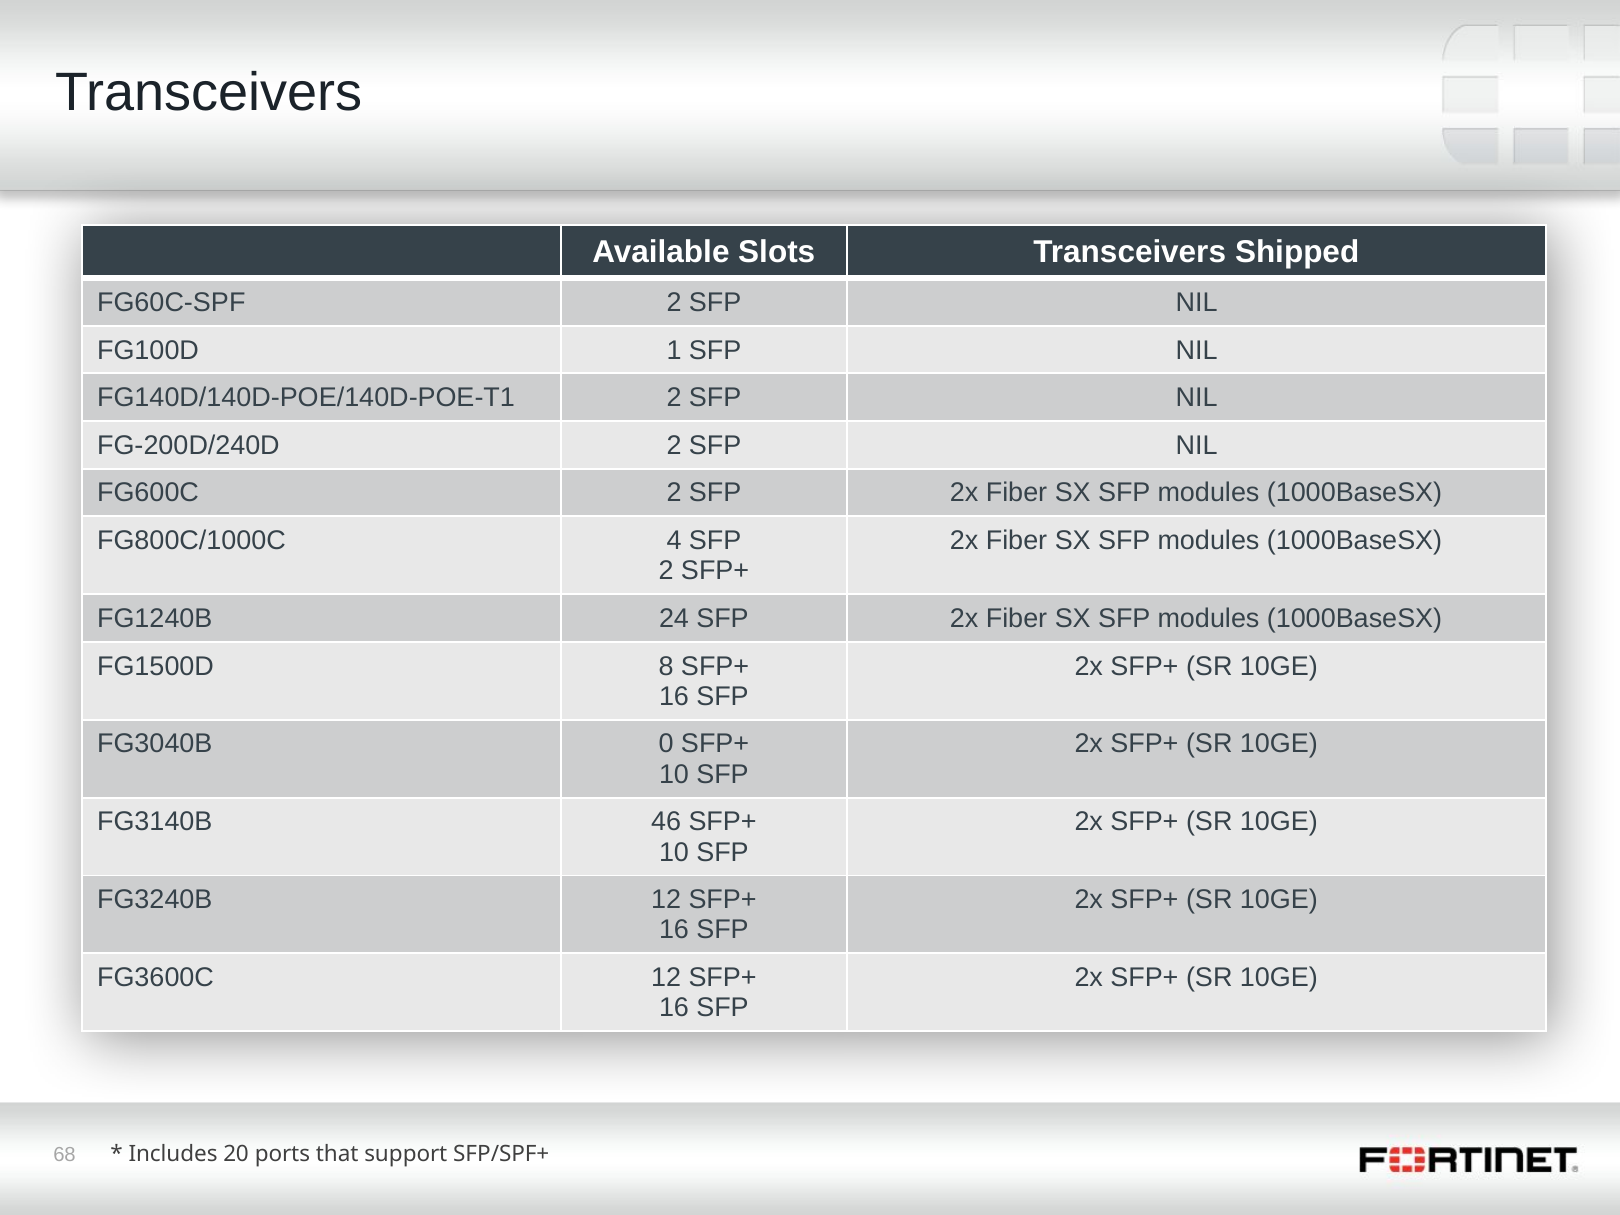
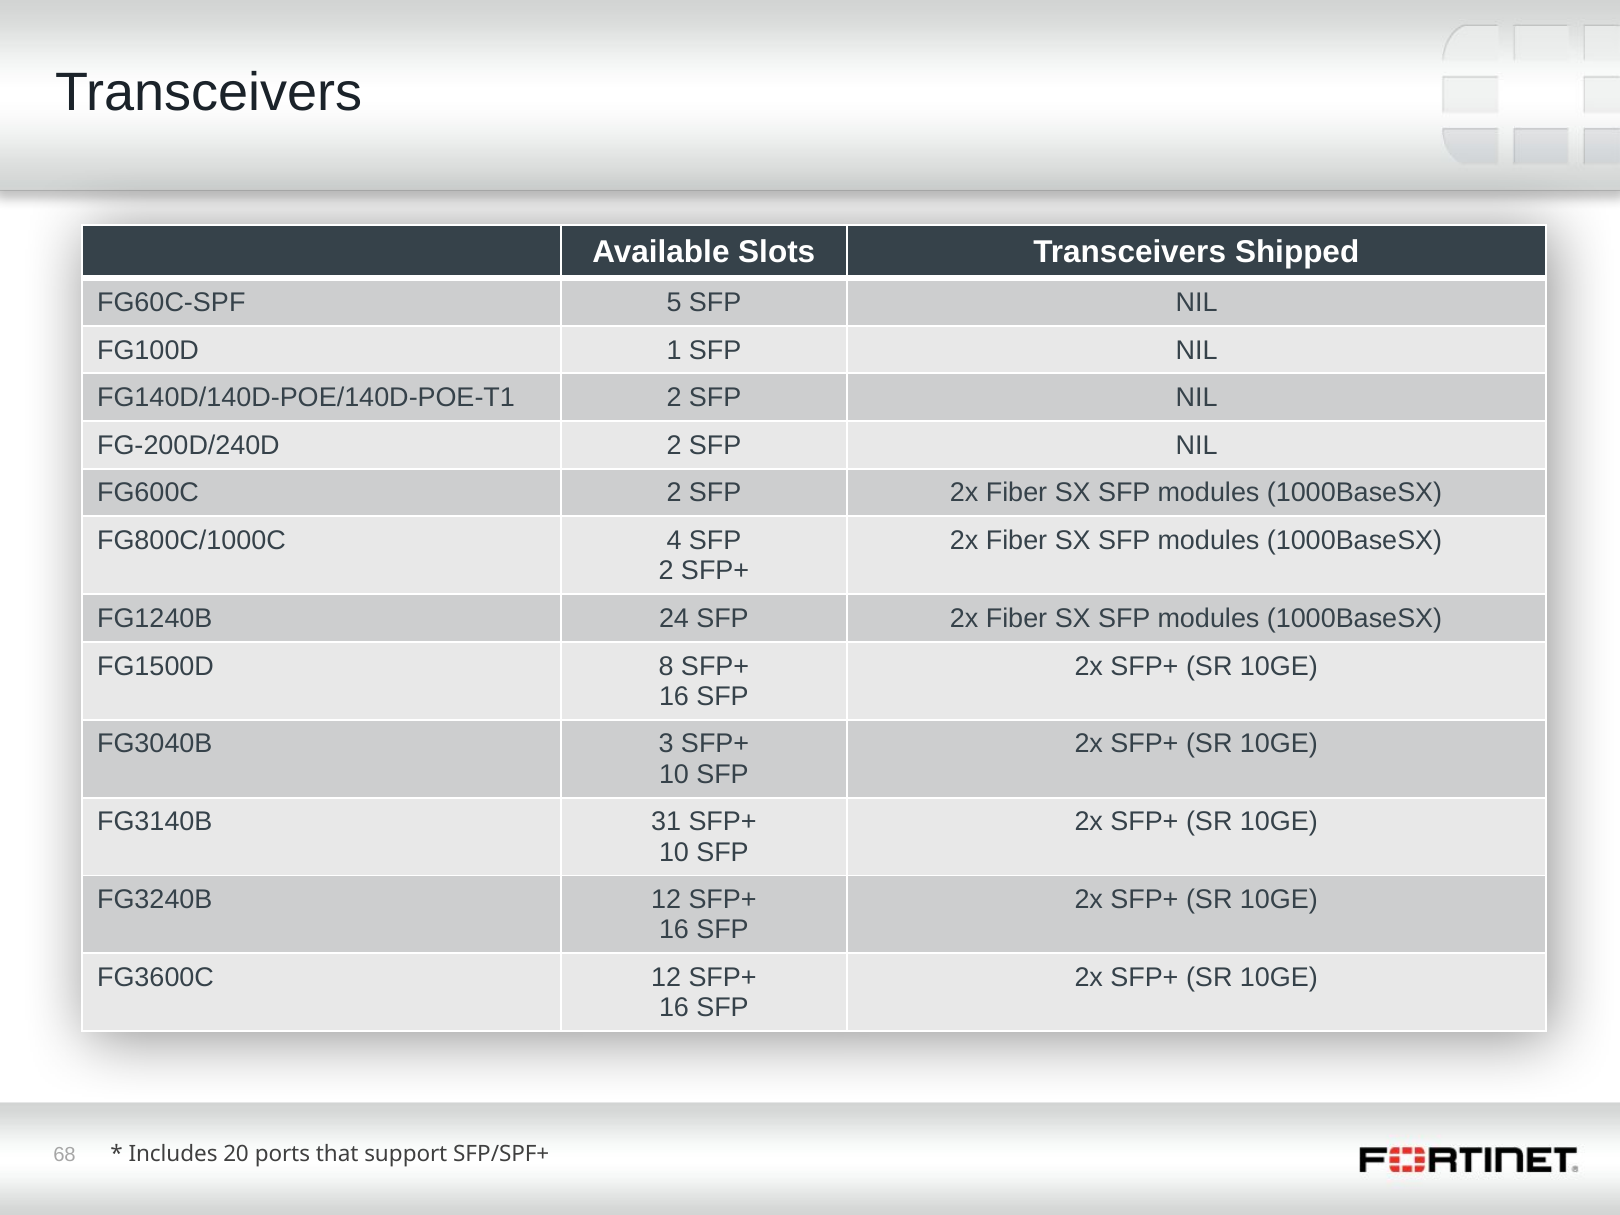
FG60C-SPF 2: 2 -> 5
0: 0 -> 3
46: 46 -> 31
